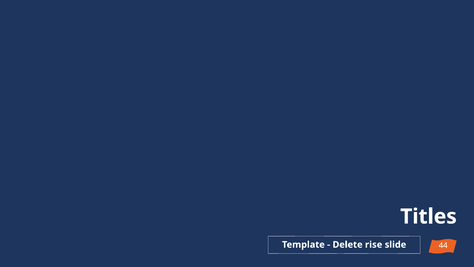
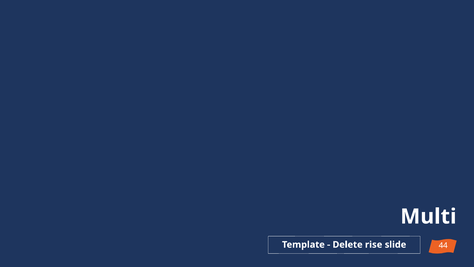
Titles: Titles -> Multi
